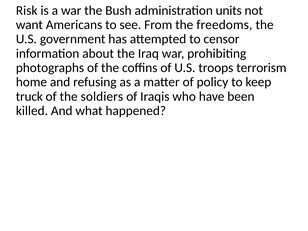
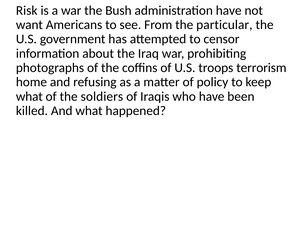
administration units: units -> have
freedoms: freedoms -> particular
truck at (29, 96): truck -> what
